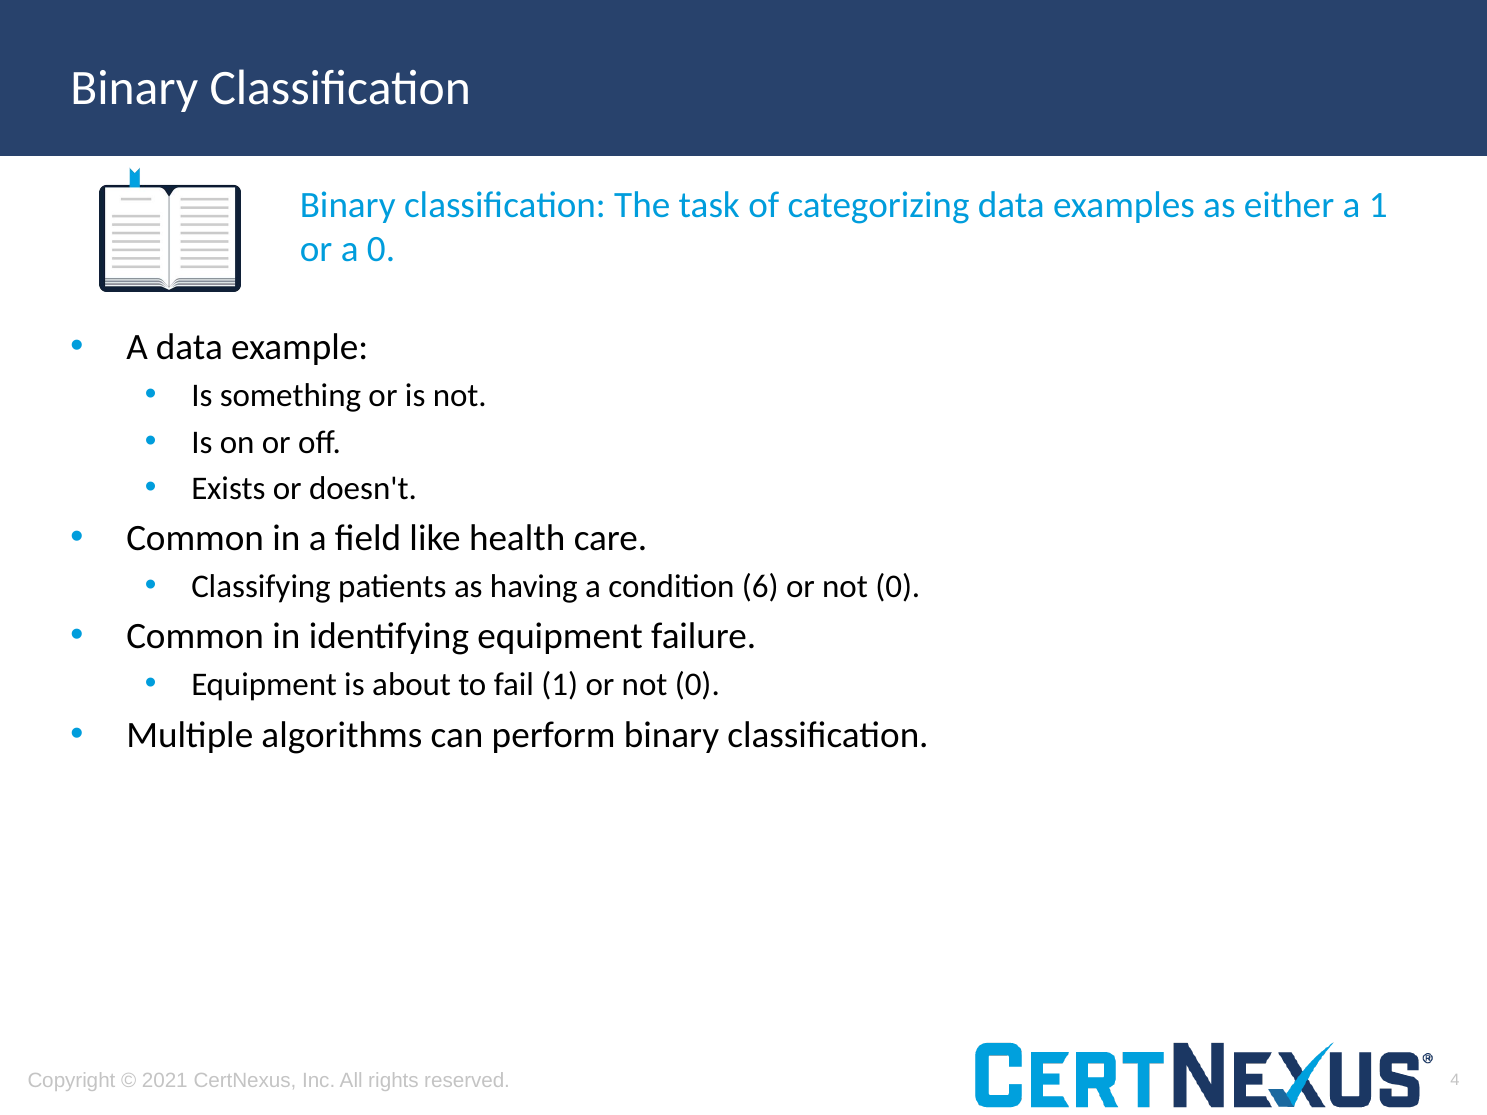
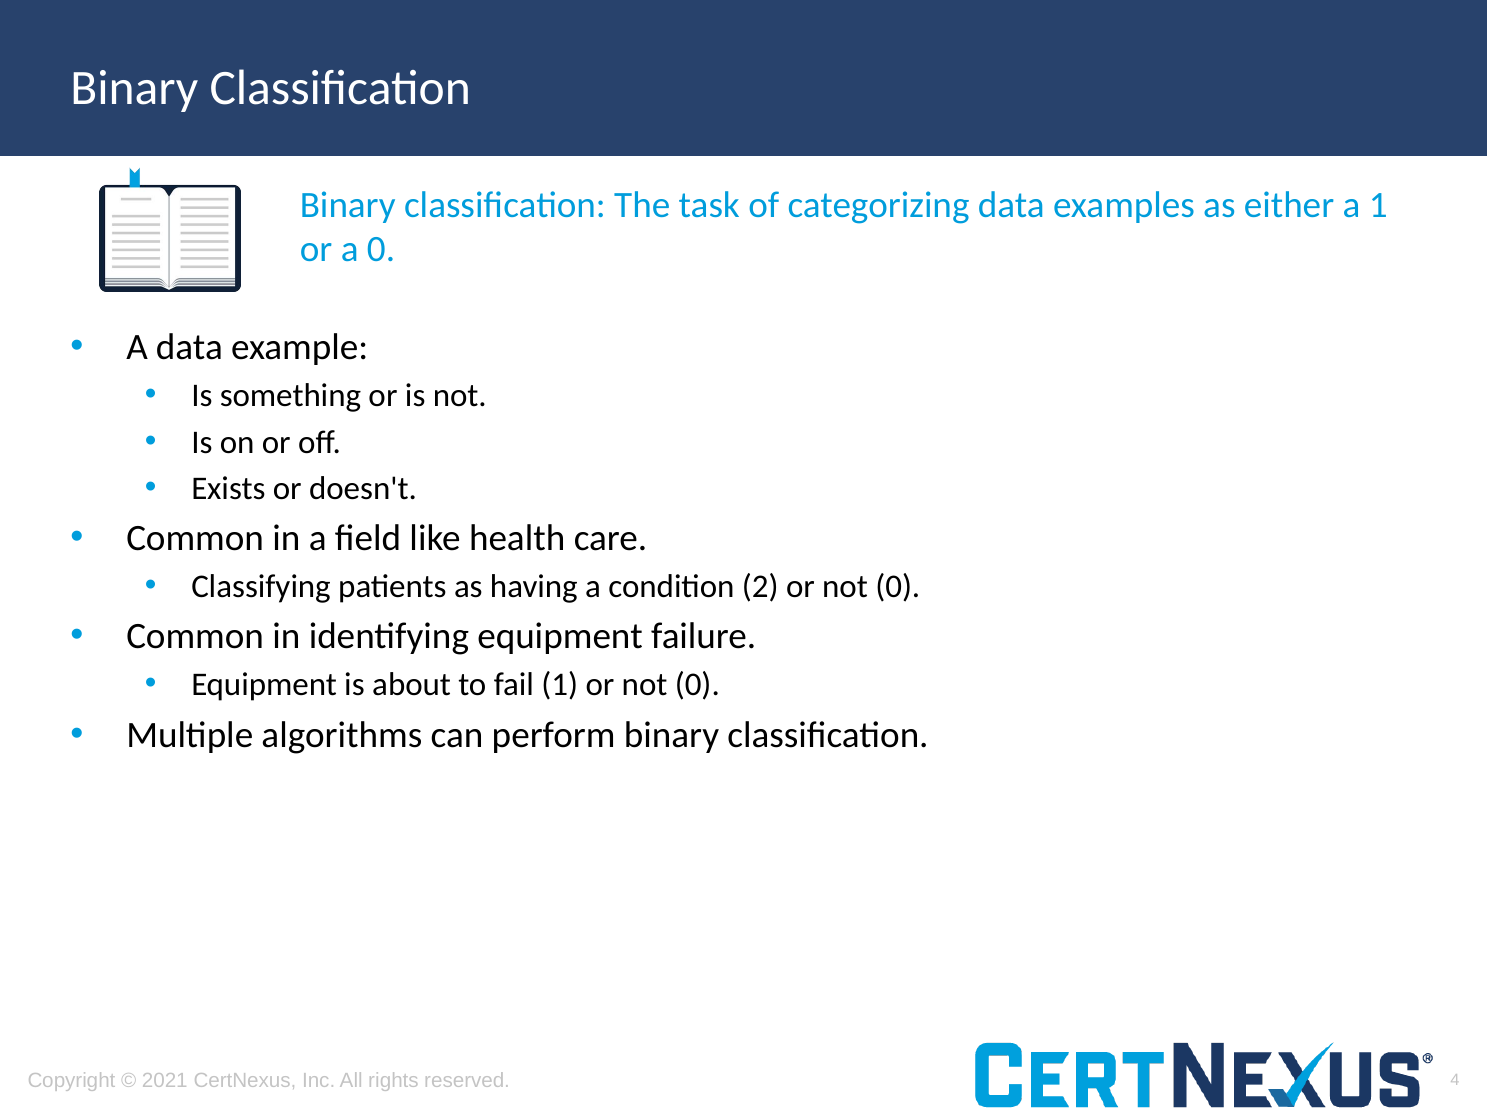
6: 6 -> 2
